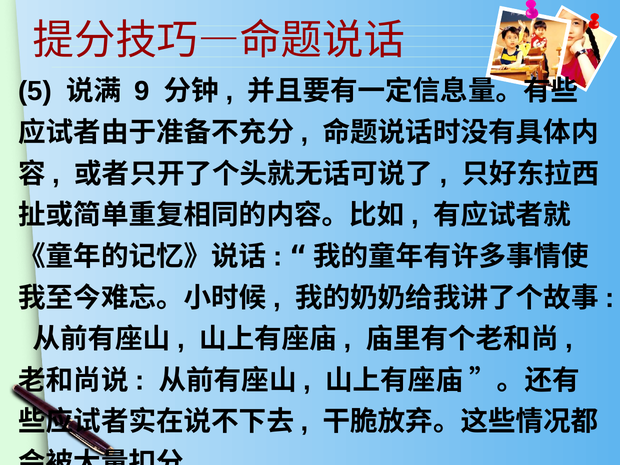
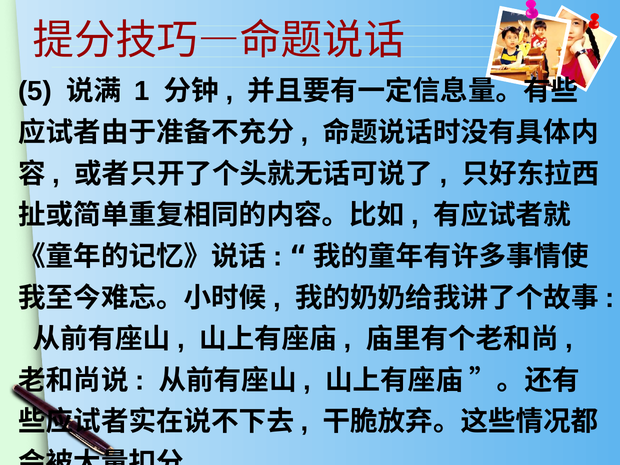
9: 9 -> 1
